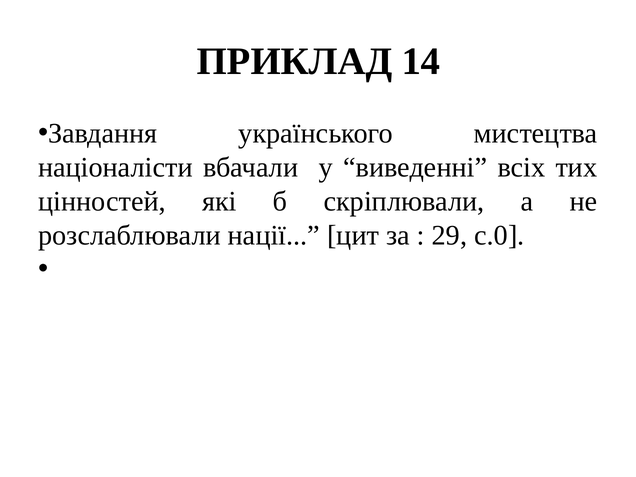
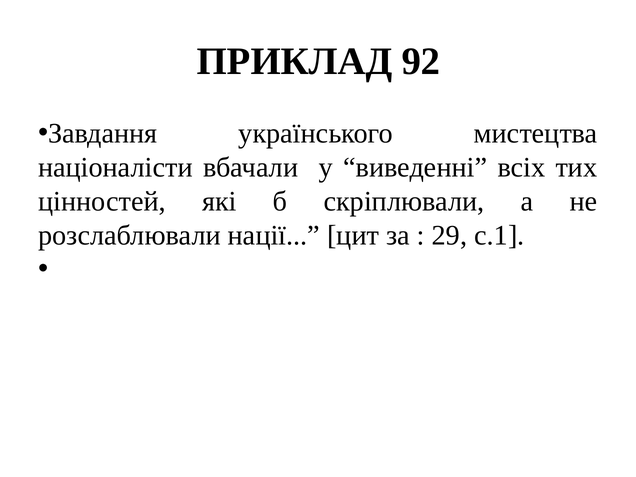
14: 14 -> 92
с.0: с.0 -> с.1
